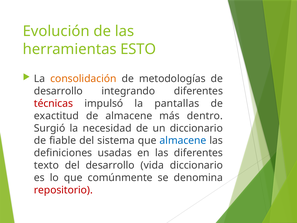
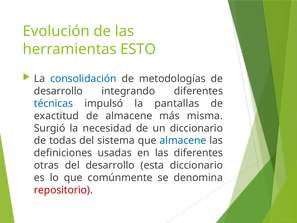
consolidación colour: orange -> blue
técnicas colour: red -> blue
dentro: dentro -> misma
fiable: fiable -> todas
texto: texto -> otras
vida: vida -> esta
